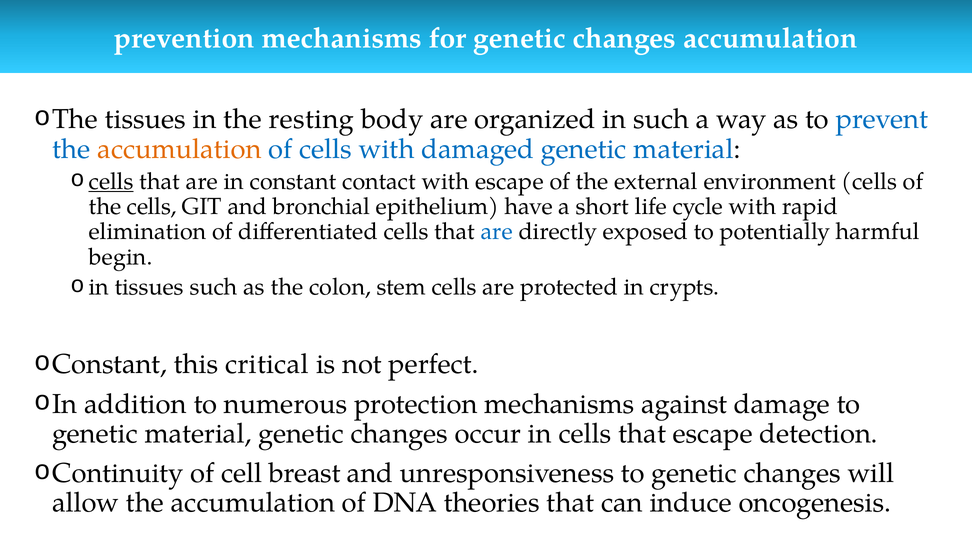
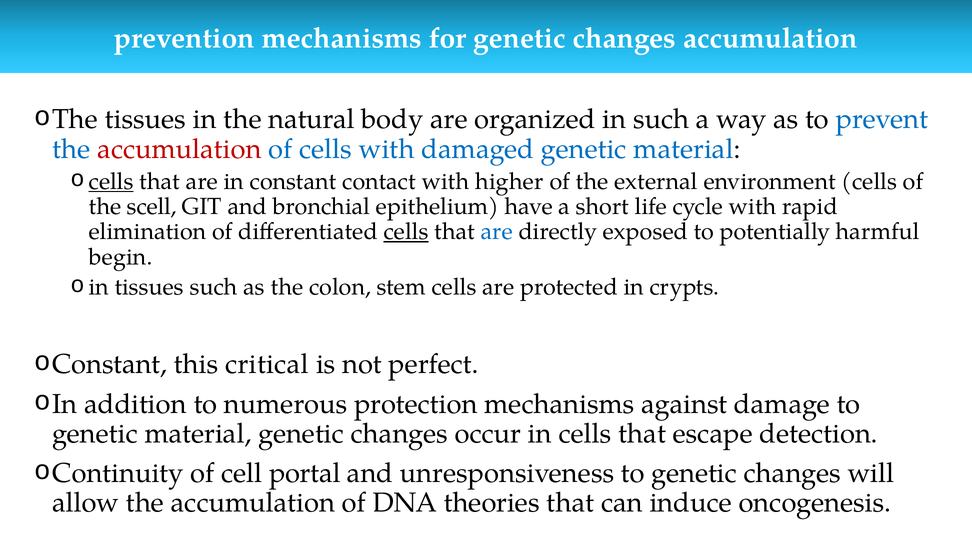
resting: resting -> natural
accumulation at (179, 149) colour: orange -> red
with escape: escape -> higher
the cells: cells -> scell
cells at (406, 232) underline: none -> present
breast: breast -> portal
